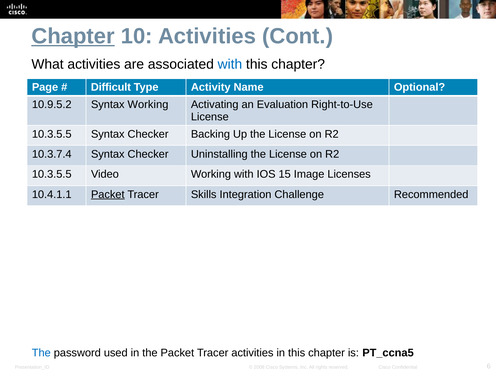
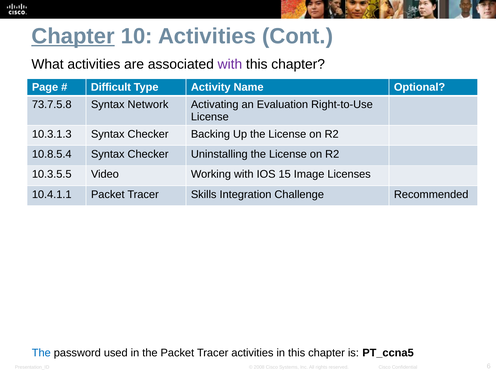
with at (230, 64) colour: blue -> purple
10.9.5.2: 10.9.5.2 -> 73.7.5.8
Syntax Working: Working -> Network
10.3.5.5 at (52, 134): 10.3.5.5 -> 10.3.1.3
10.3.7.4: 10.3.7.4 -> 10.8.5.4
Packet at (108, 194) underline: present -> none
